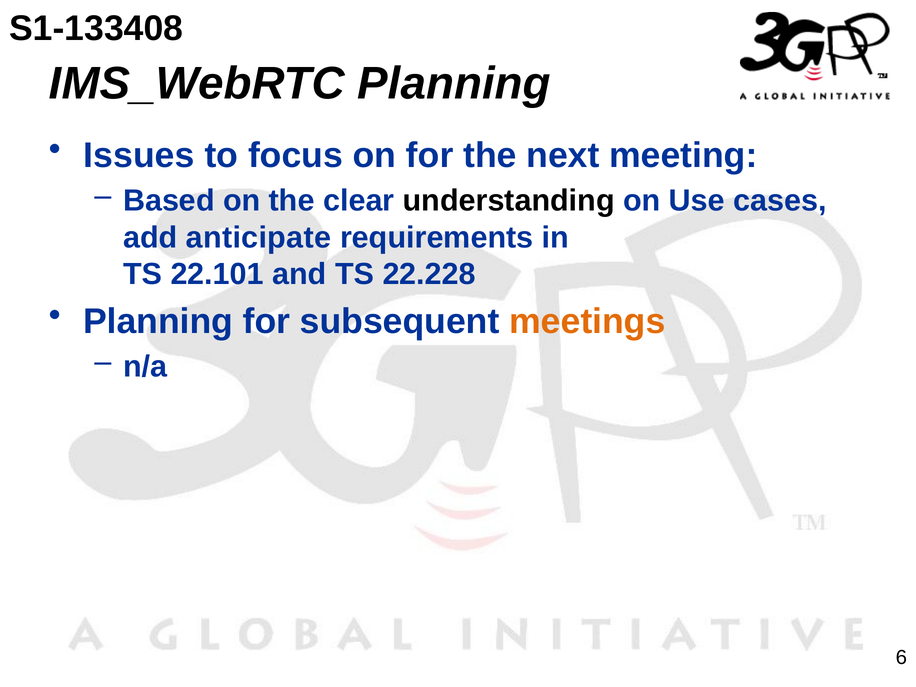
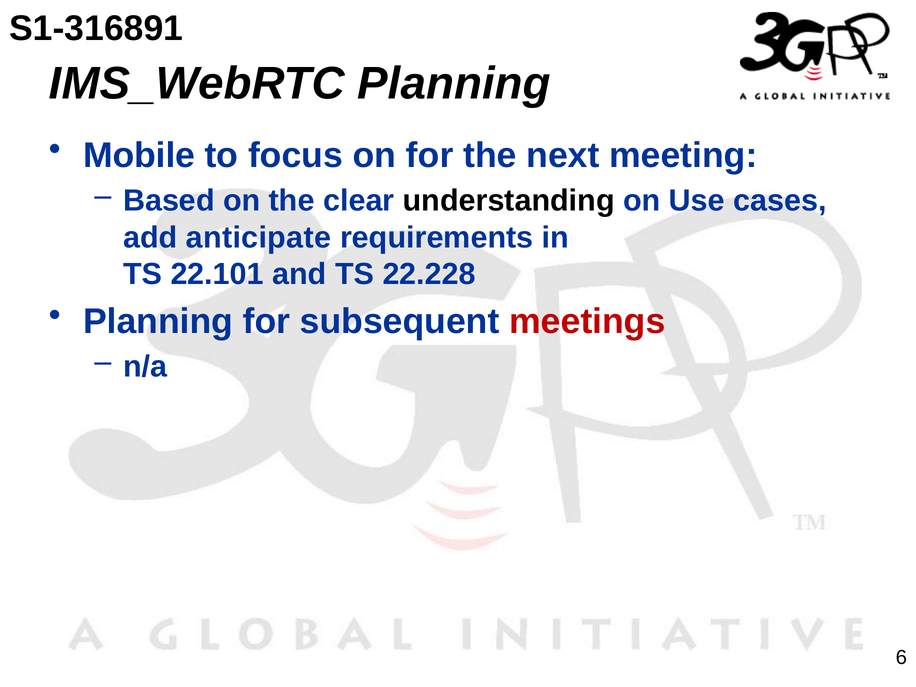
S1-133408: S1-133408 -> S1-316891
Issues: Issues -> Mobile
meetings colour: orange -> red
